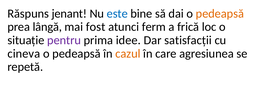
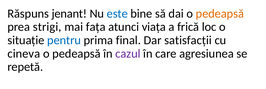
lângă: lângă -> strigi
fost: fost -> fața
ferm: ferm -> viața
pentru colour: purple -> blue
idee: idee -> final
cazul colour: orange -> purple
